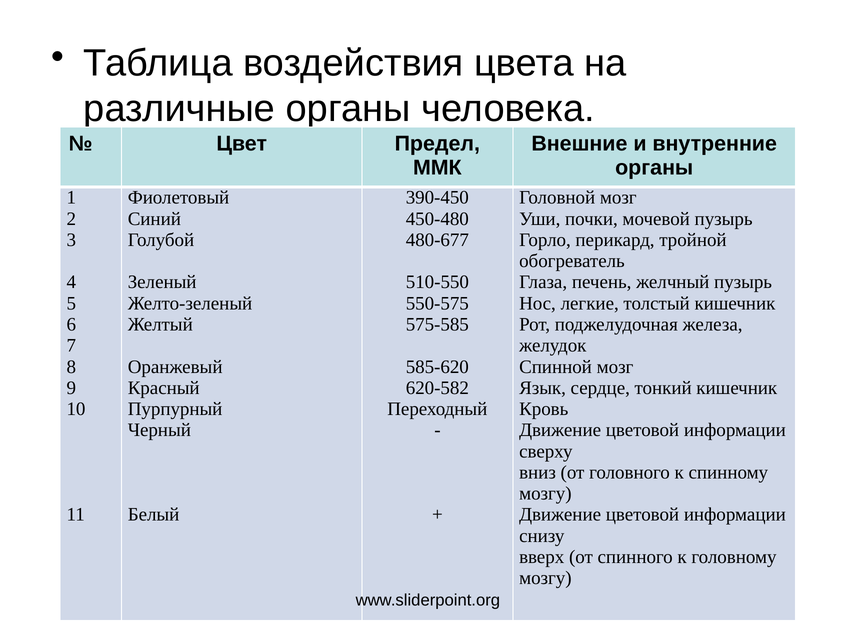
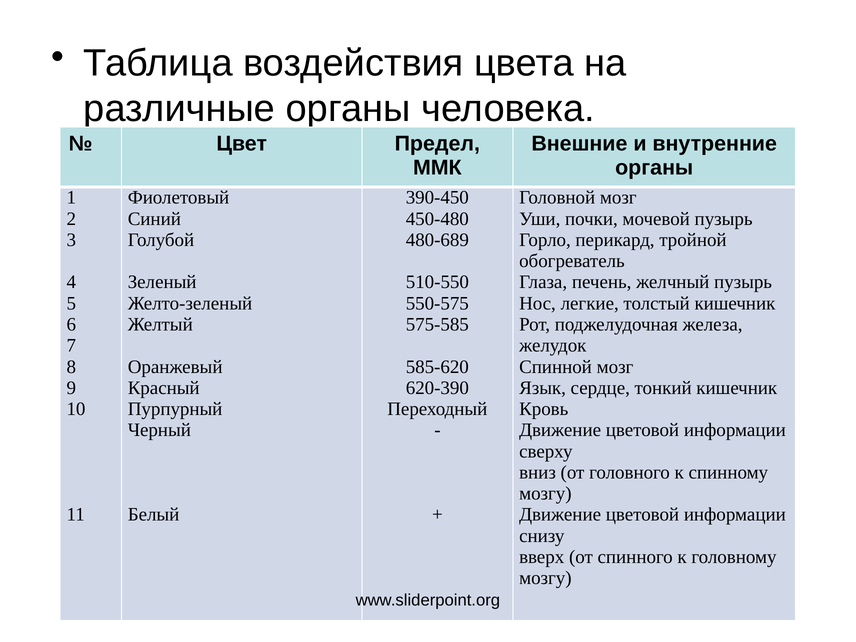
480-677: 480-677 -> 480-689
620-582: 620-582 -> 620-390
